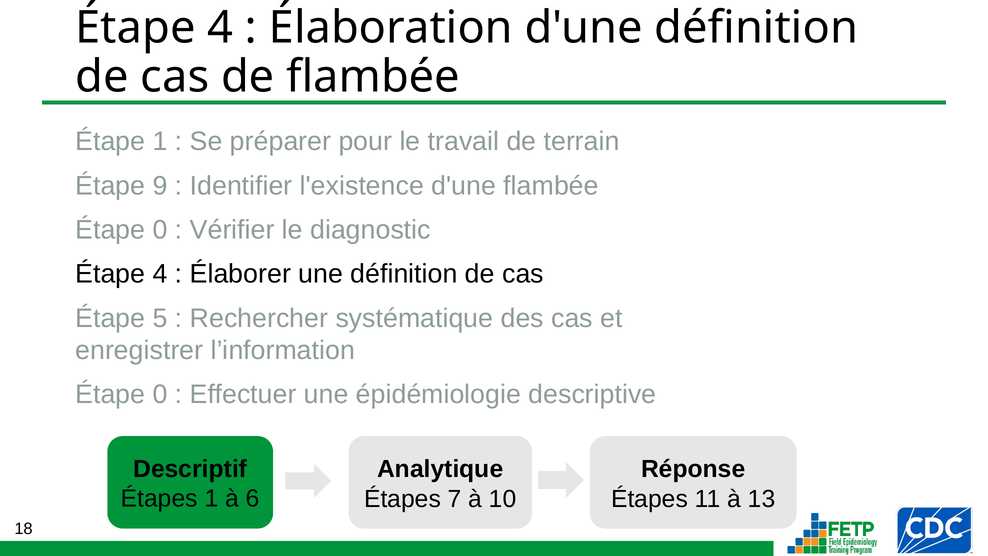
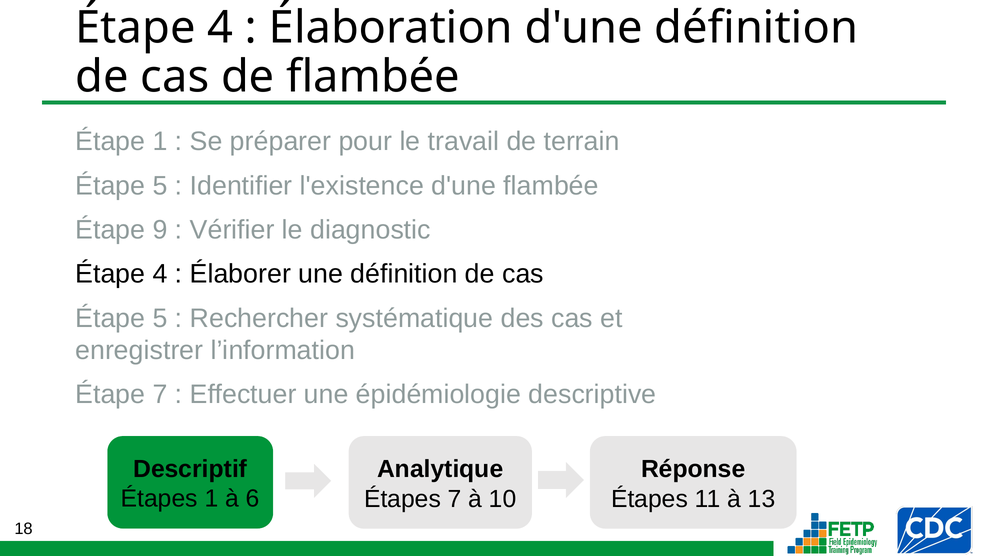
9 at (160, 186): 9 -> 5
0 at (160, 230): 0 -> 9
0 at (160, 394): 0 -> 7
